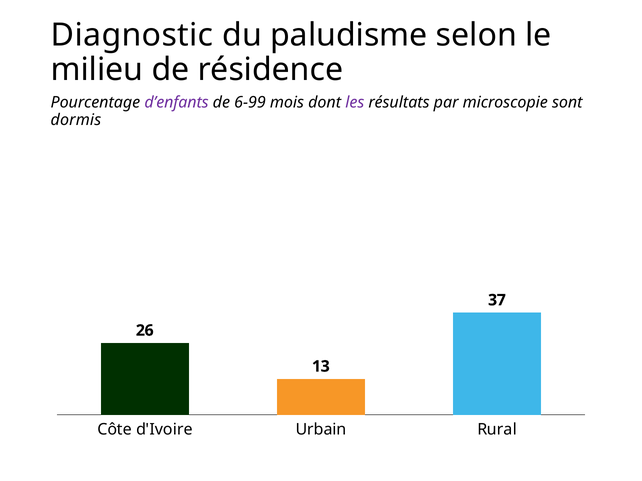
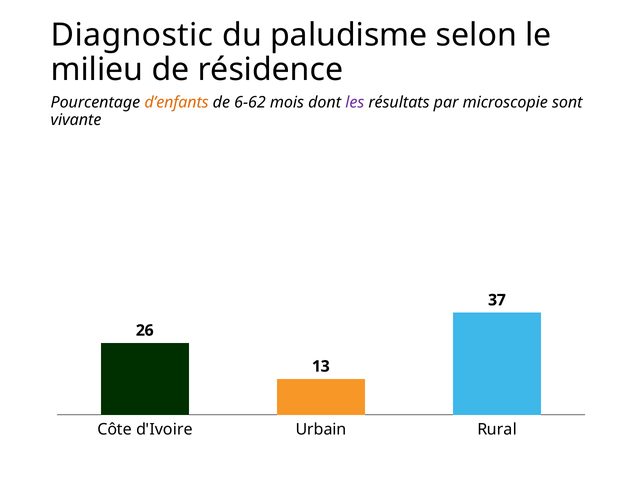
d’enfants colour: purple -> orange
6-99: 6-99 -> 6-62
dormis: dormis -> vivante
